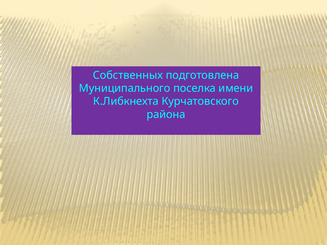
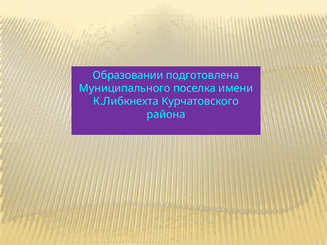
Собственных: Собственных -> Образовании
